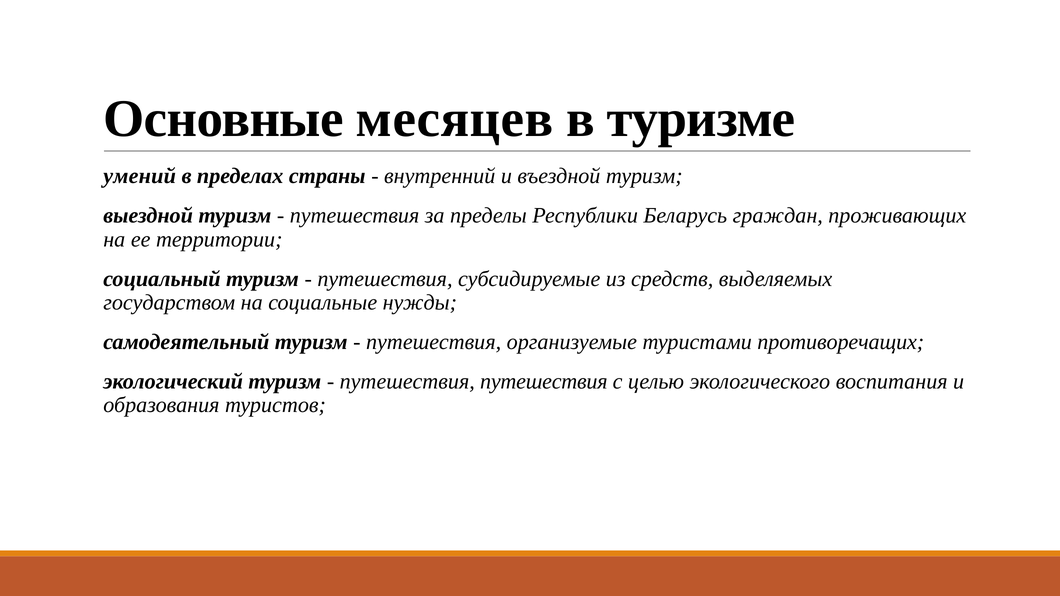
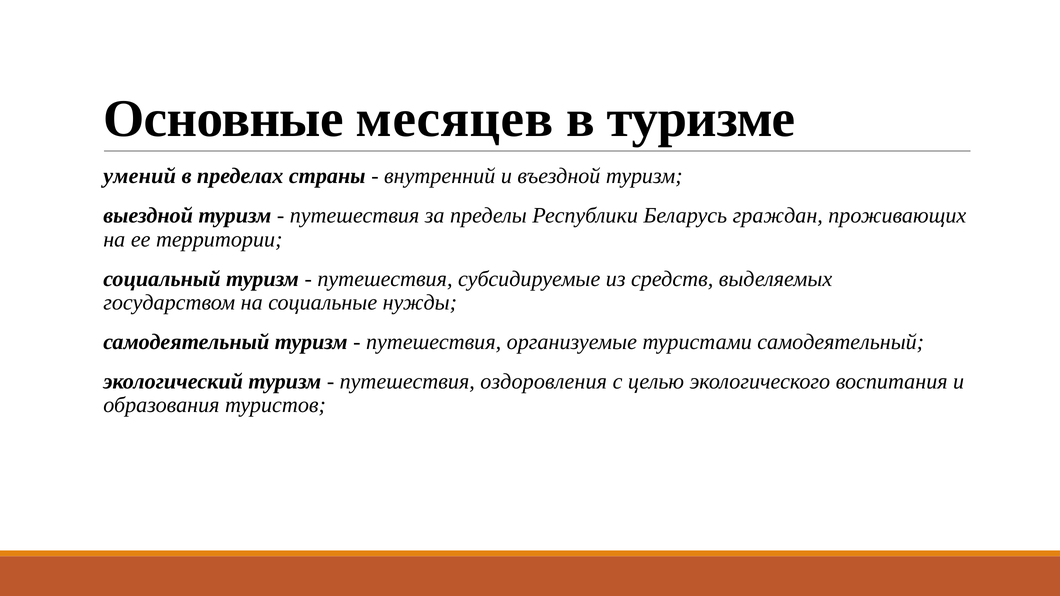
туристами противоречащих: противоречащих -> самодеятельный
путешествия путешествия: путешествия -> оздоровления
